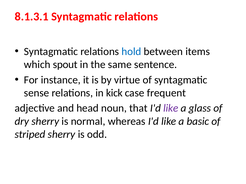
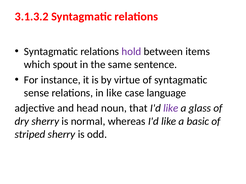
8.1.3.1: 8.1.3.1 -> 3.1.3.2
hold colour: blue -> purple
in kick: kick -> like
frequent: frequent -> language
